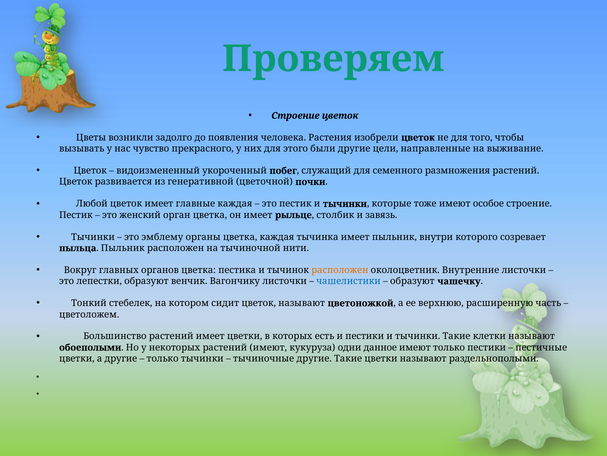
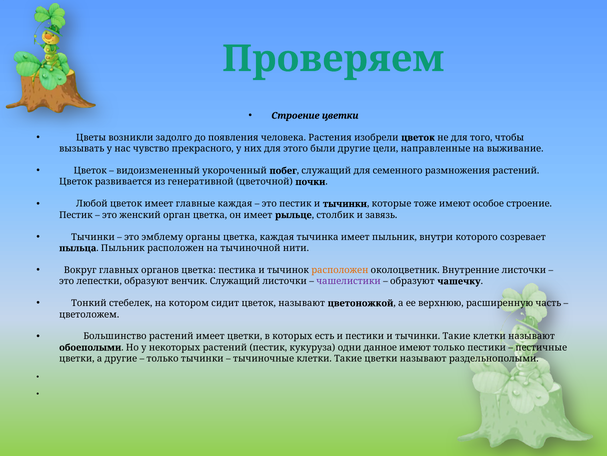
Строение цветок: цветок -> цветки
венчик Вагончику: Вагончику -> Служащий
чашелистики colour: blue -> purple
растений имеют: имеют -> пестик
тычиночные другие: другие -> клетки
